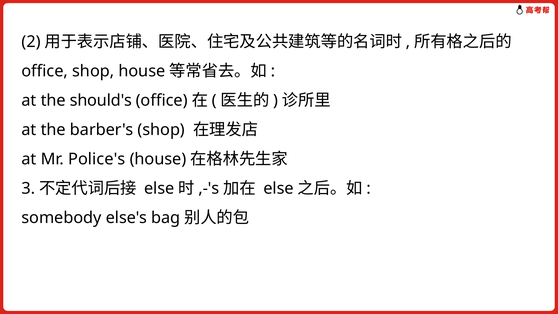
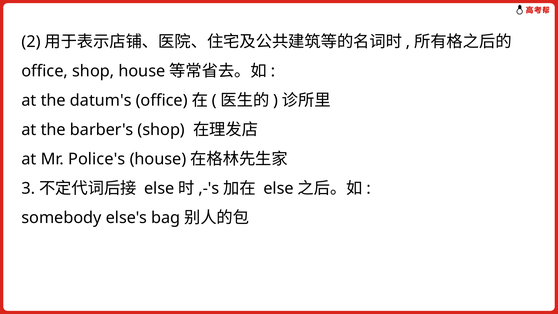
should's: should's -> datum's
